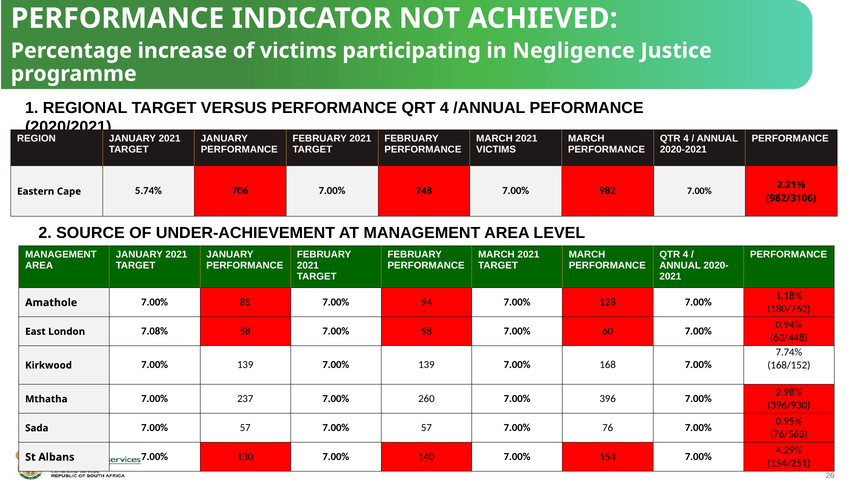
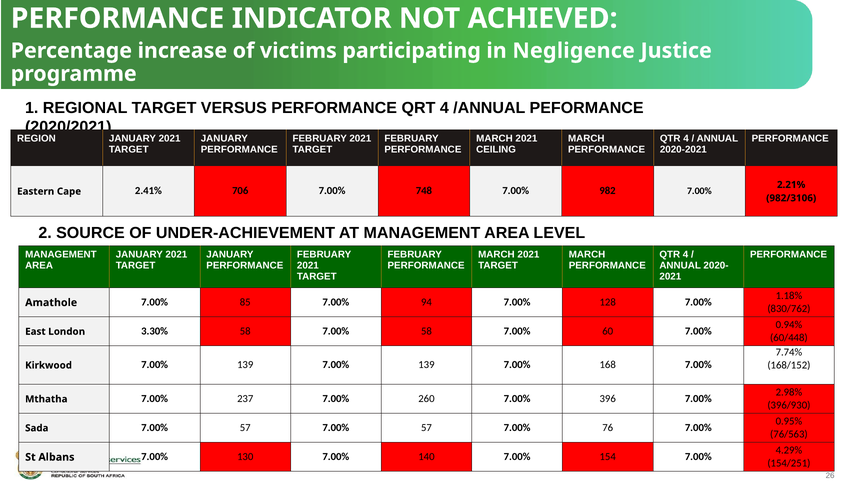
VICTIMS at (496, 150): VICTIMS -> CEILING
5.74%: 5.74% -> 2.41%
180/762: 180/762 -> 830/762
7.08%: 7.08% -> 3.30%
